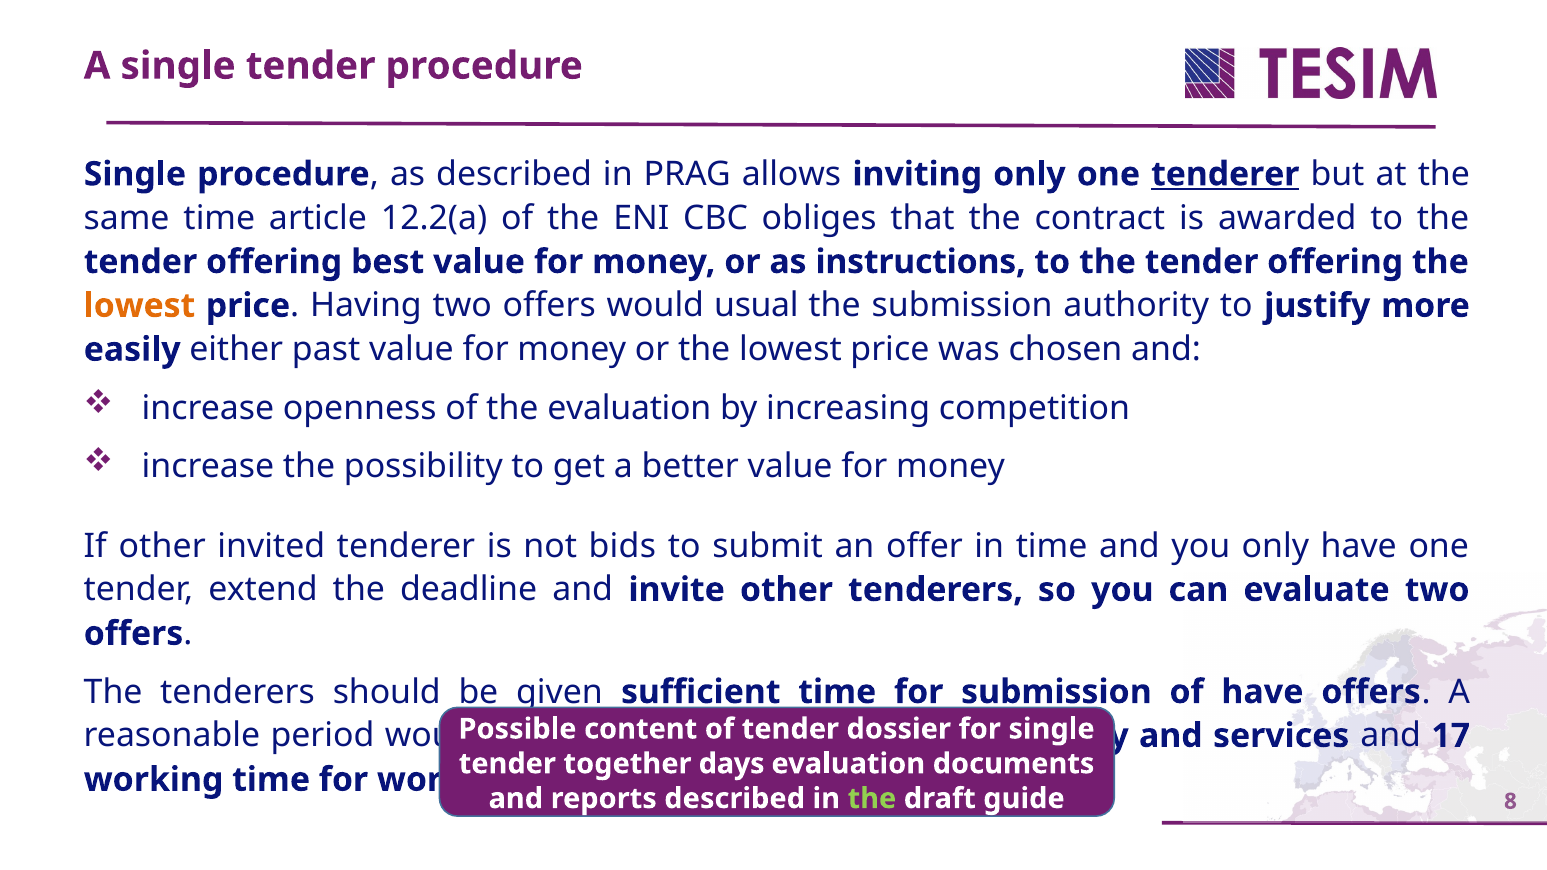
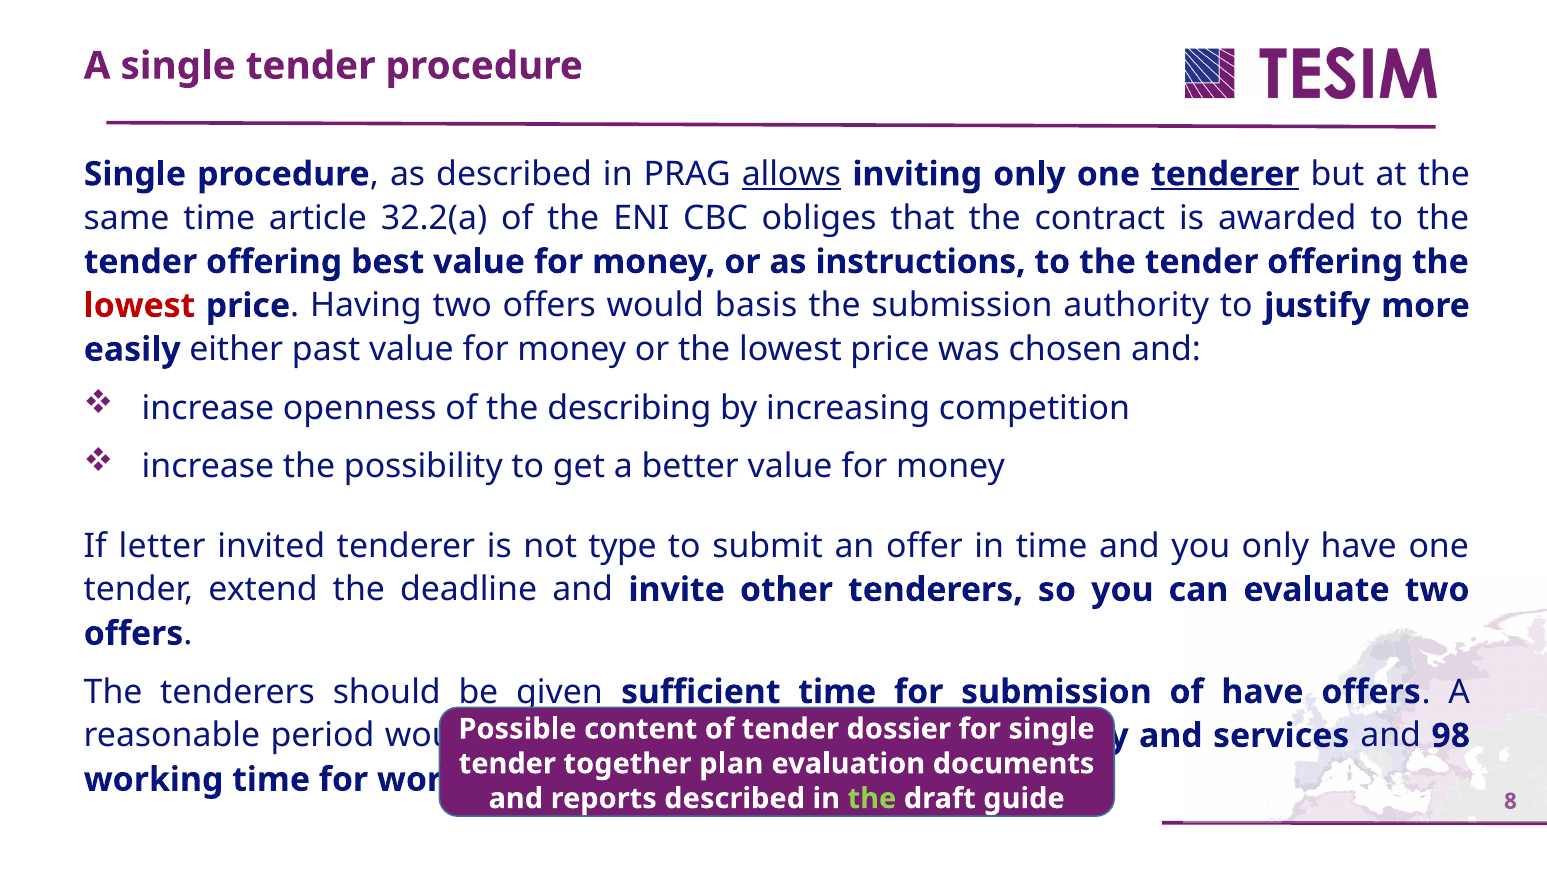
allows underline: none -> present
12.2(a: 12.2(a -> 32.2(a
lowest at (139, 306) colour: orange -> red
usual: usual -> basis
the evaluation: evaluation -> describing
If other: other -> letter
bids: bids -> type
17: 17 -> 98
together days: days -> plan
